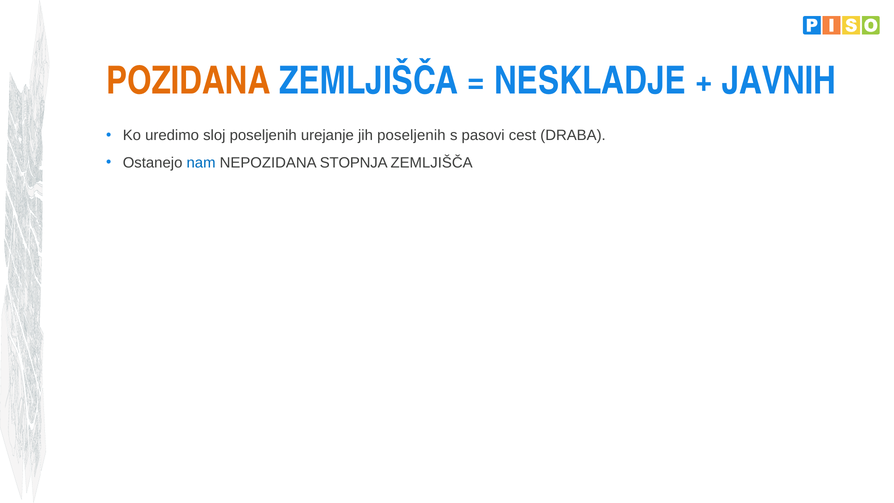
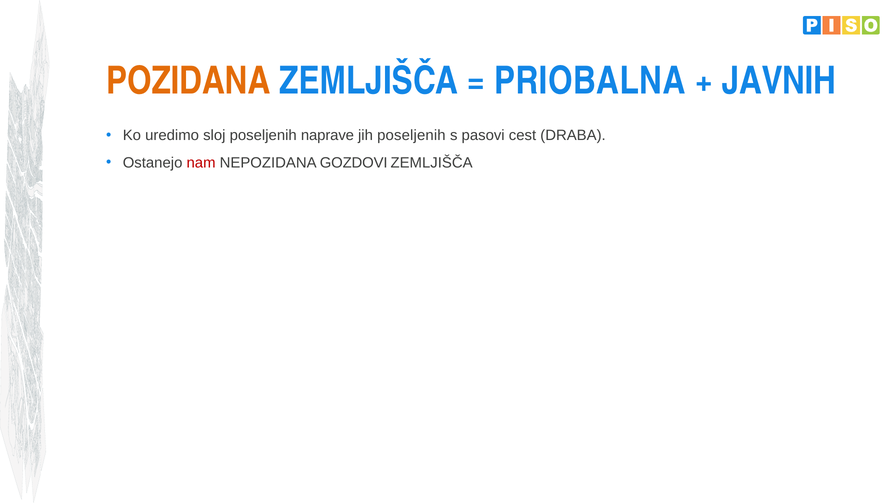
NESKLADJE: NESKLADJE -> PRIOBALNA
urejanje: urejanje -> naprave
nam colour: blue -> red
STOPNJA: STOPNJA -> GOZDOVI
